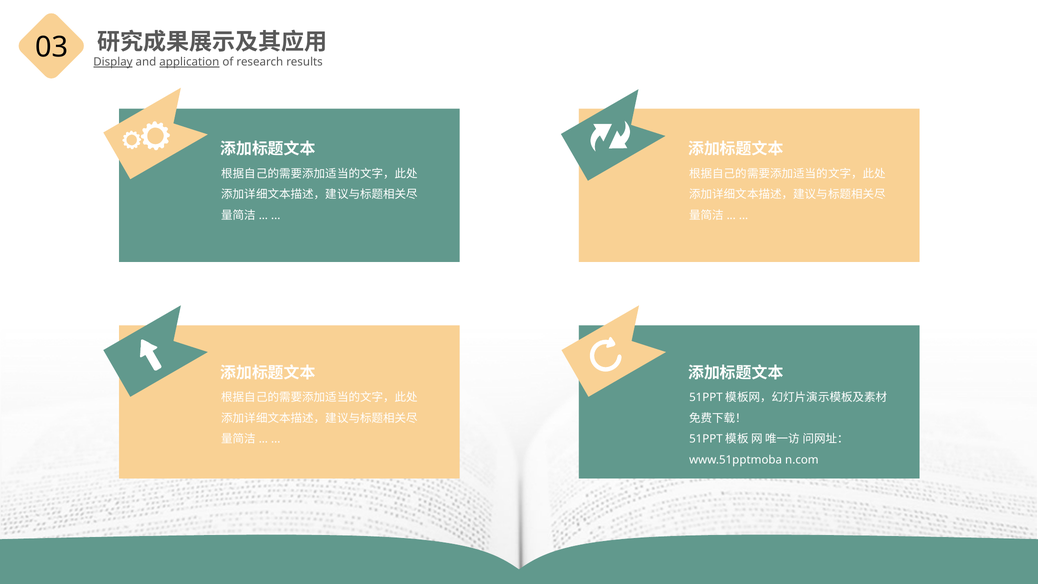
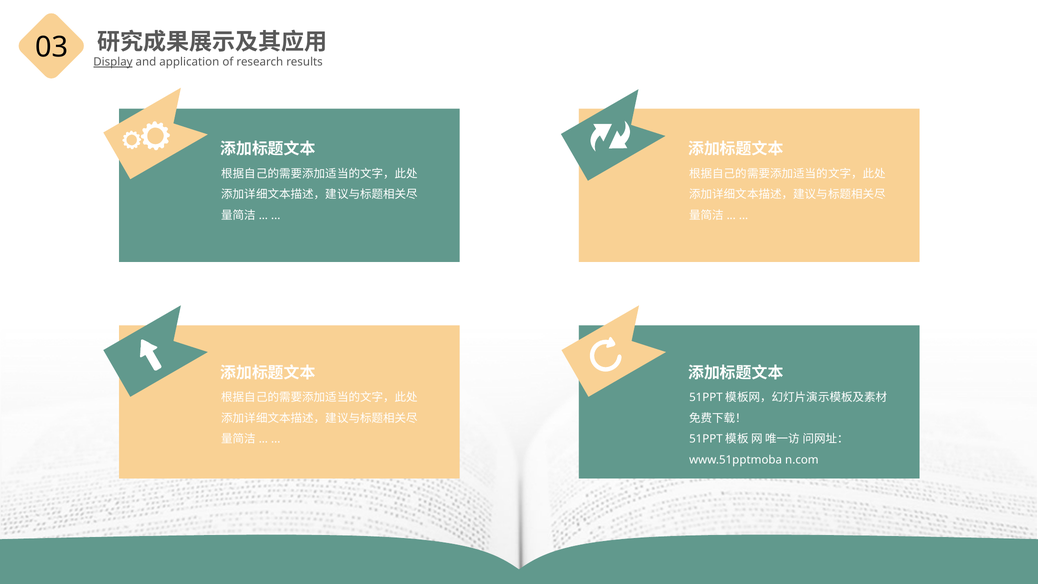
application underline: present -> none
